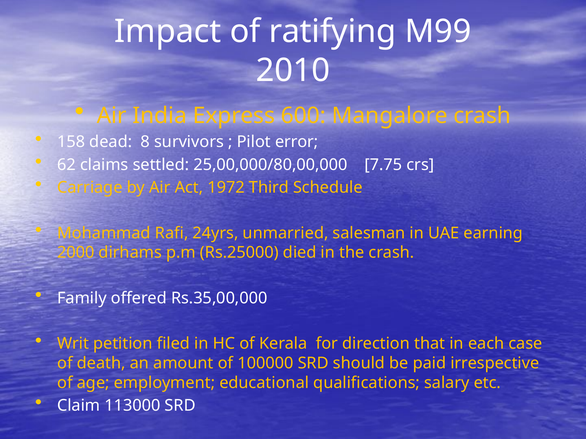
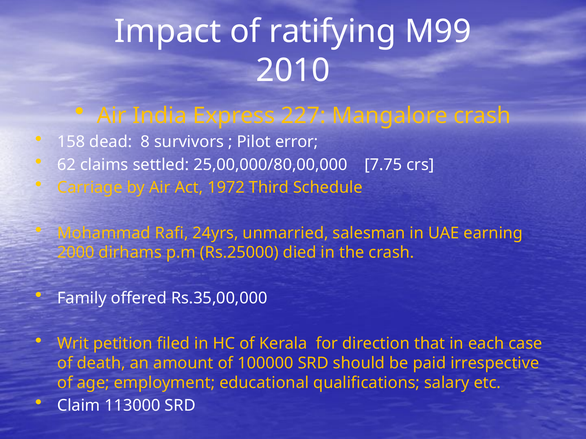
600: 600 -> 227
